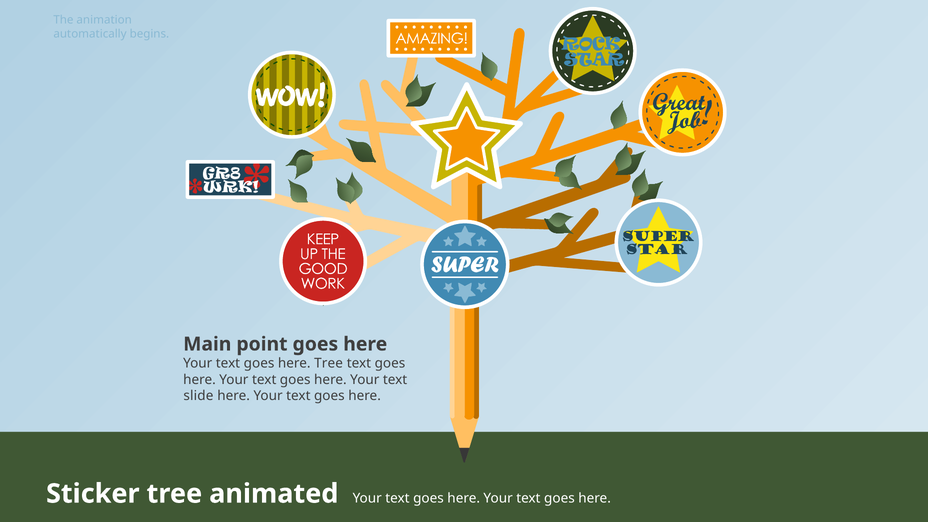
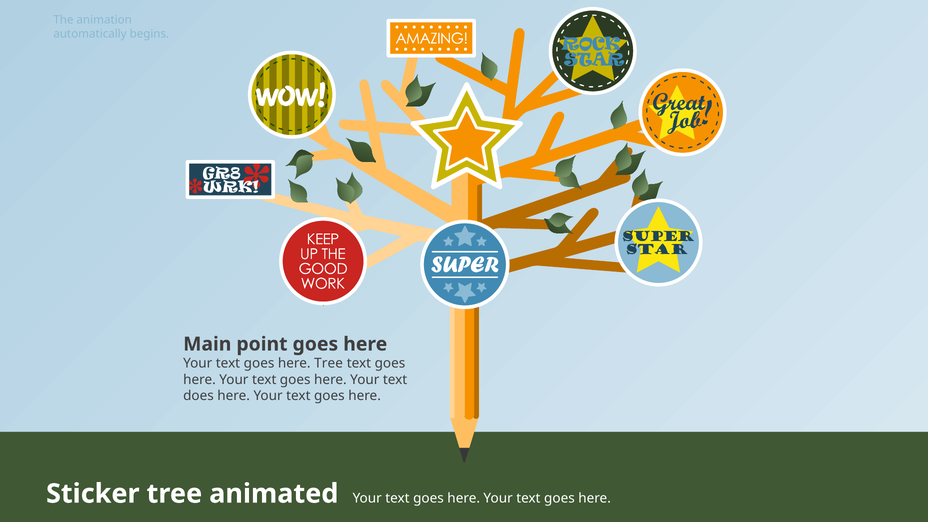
slide: slide -> does
